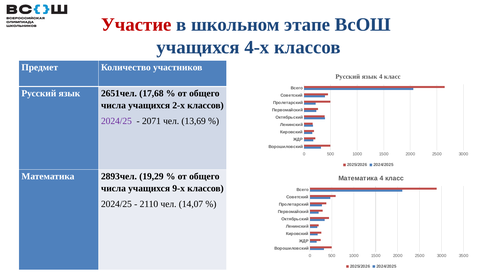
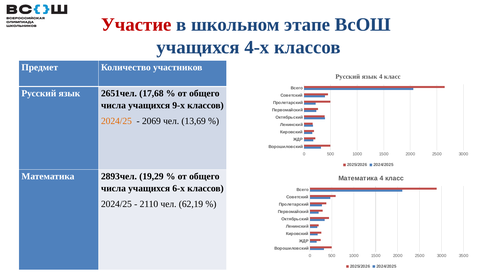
2-х: 2-х -> 9-х
2024/25 at (116, 121) colour: purple -> orange
2071: 2071 -> 2069
9-х: 9-х -> 6-х
14,07: 14,07 -> 62,19
